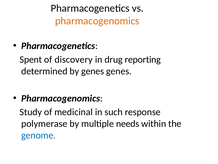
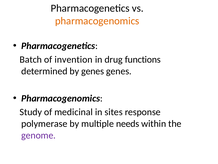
Spent: Spent -> Batch
discovery: discovery -> invention
reporting: reporting -> functions
such: such -> sites
genome colour: blue -> purple
